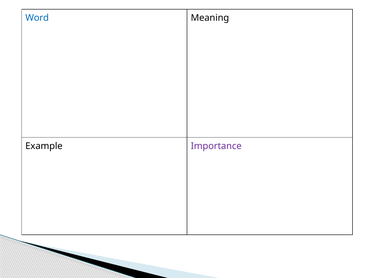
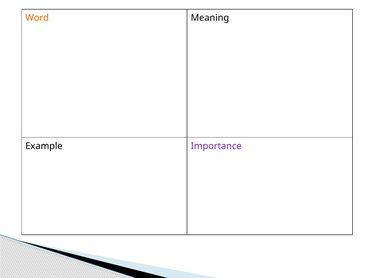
Word colour: blue -> orange
